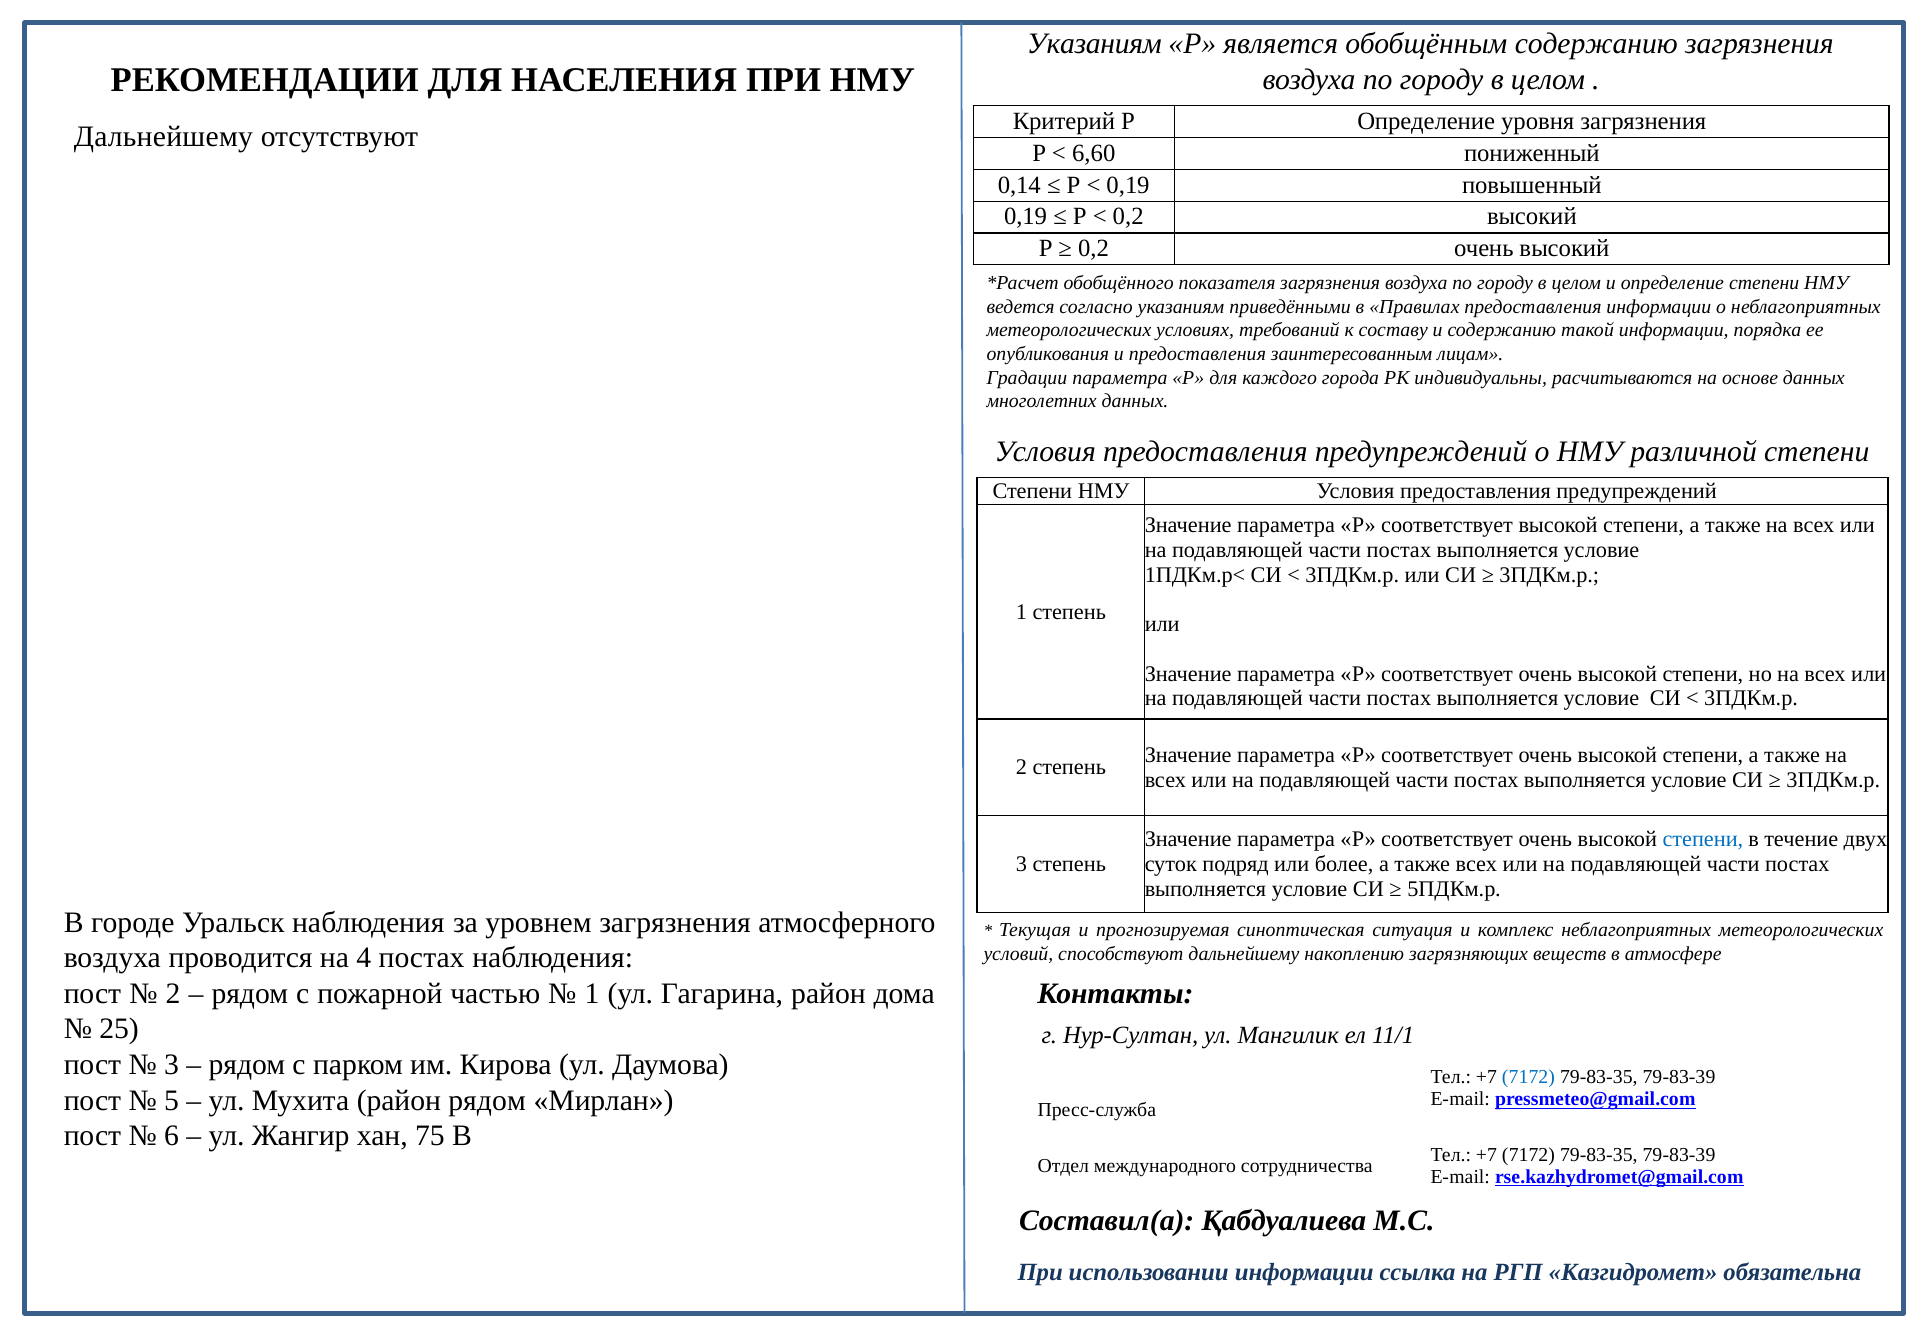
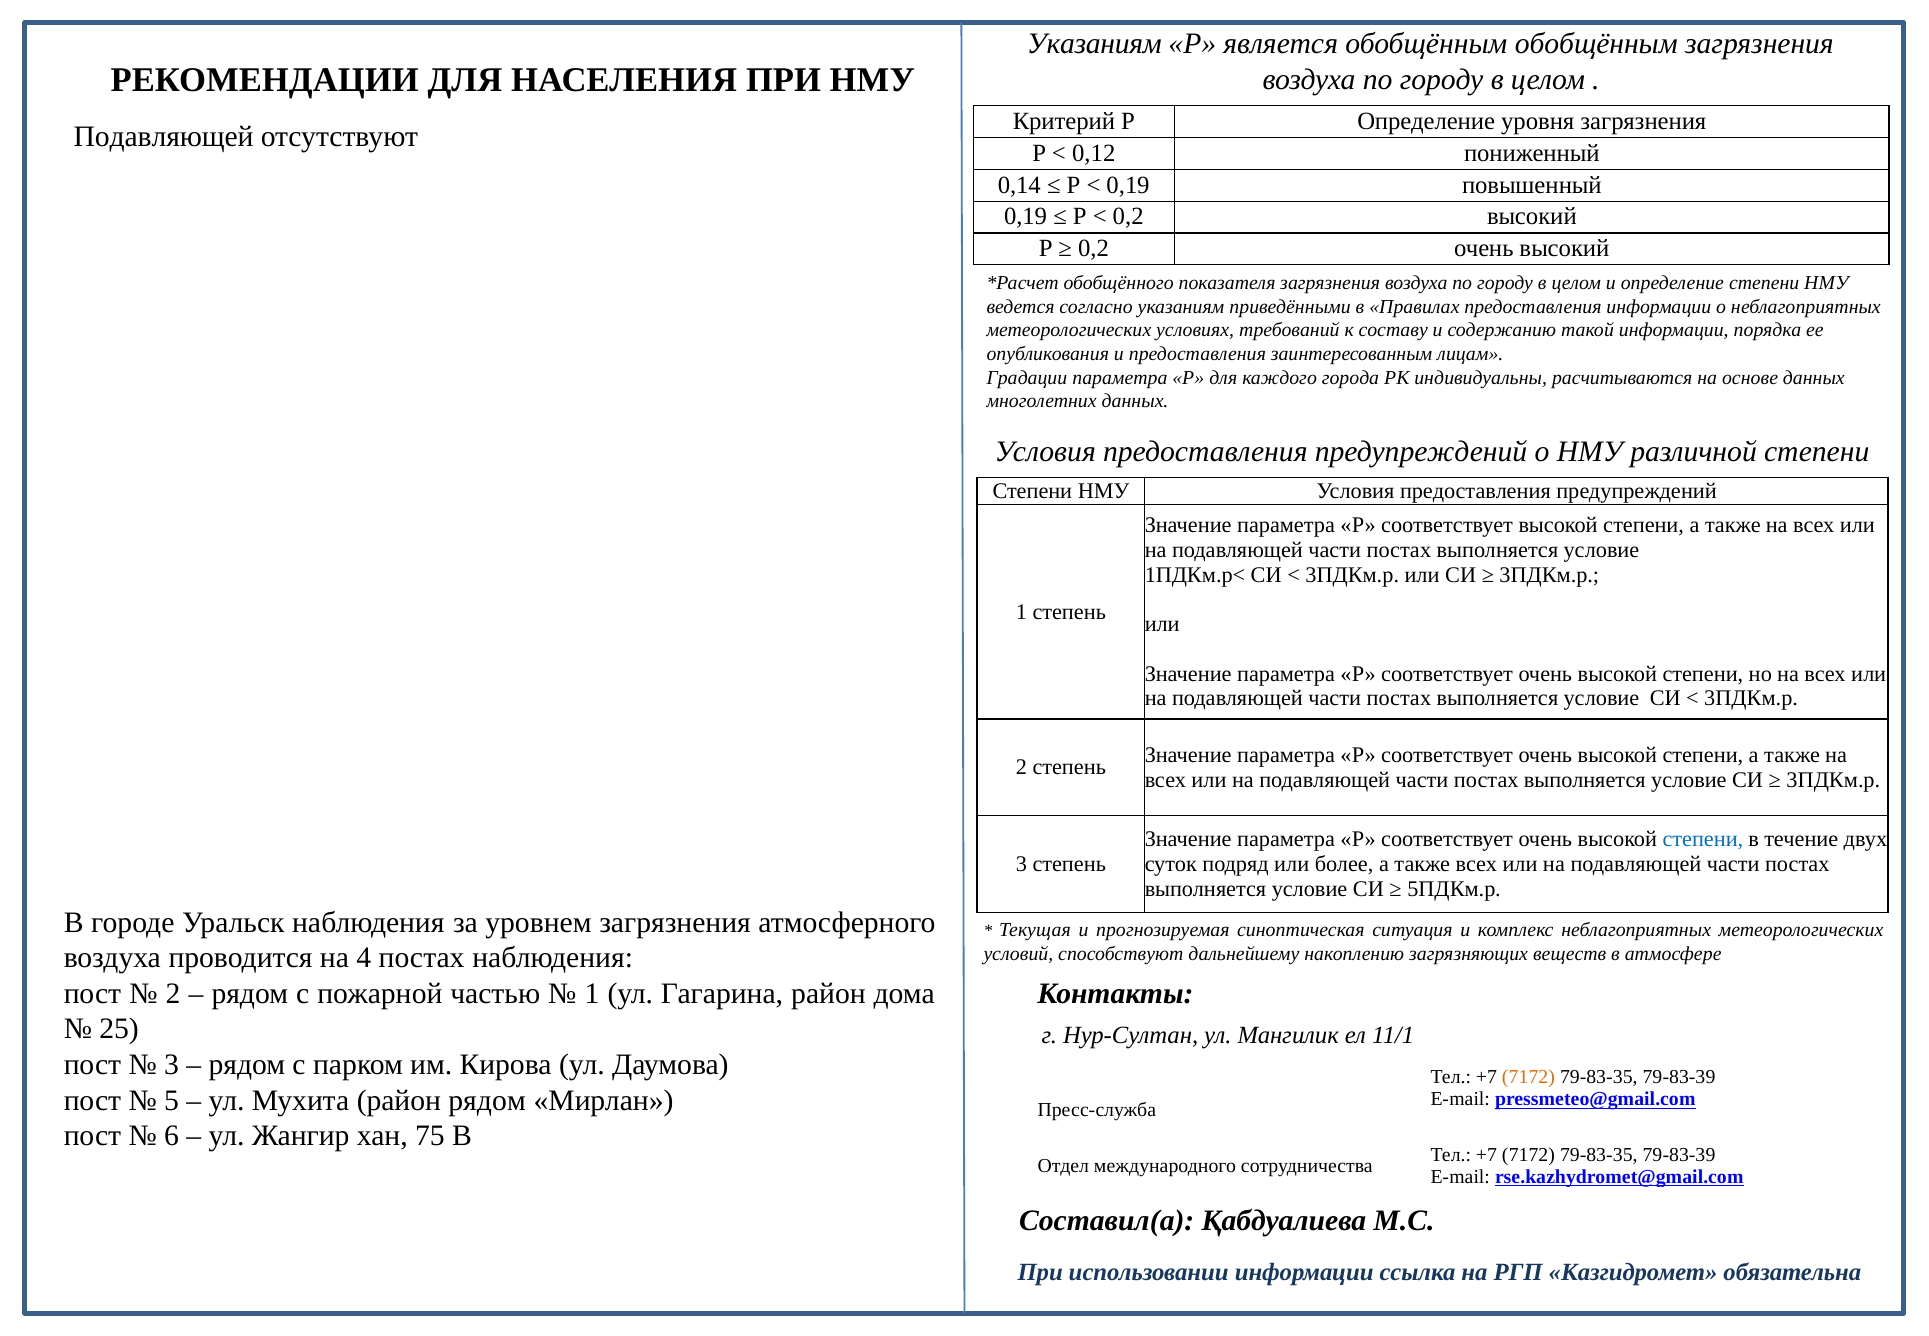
обобщённым содержанию: содержанию -> обобщённым
Дальнейшему at (163, 137): Дальнейшему -> Подавляющей
6,60: 6,60 -> 0,12
7172 at (1528, 1077) colour: blue -> orange
